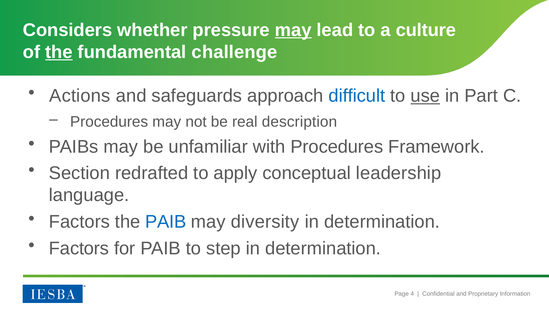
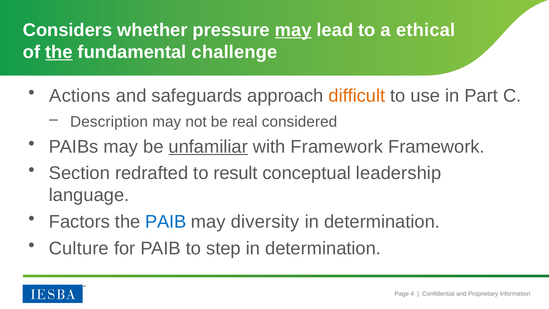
culture: culture -> ethical
difficult colour: blue -> orange
use underline: present -> none
Procedures at (109, 122): Procedures -> Description
description: description -> considered
unfamiliar underline: none -> present
with Procedures: Procedures -> Framework
apply: apply -> result
Factors at (79, 248): Factors -> Culture
